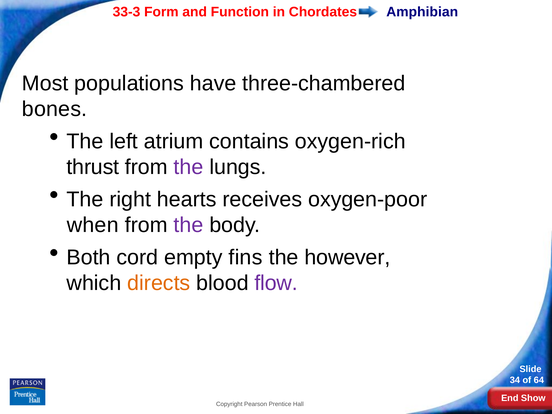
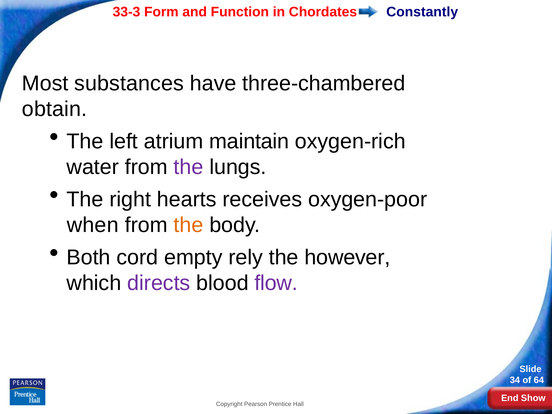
Amphibian: Amphibian -> Constantly
populations: populations -> substances
bones: bones -> obtain
contains: contains -> maintain
thrust: thrust -> water
the at (189, 225) colour: purple -> orange
fins: fins -> rely
directs colour: orange -> purple
